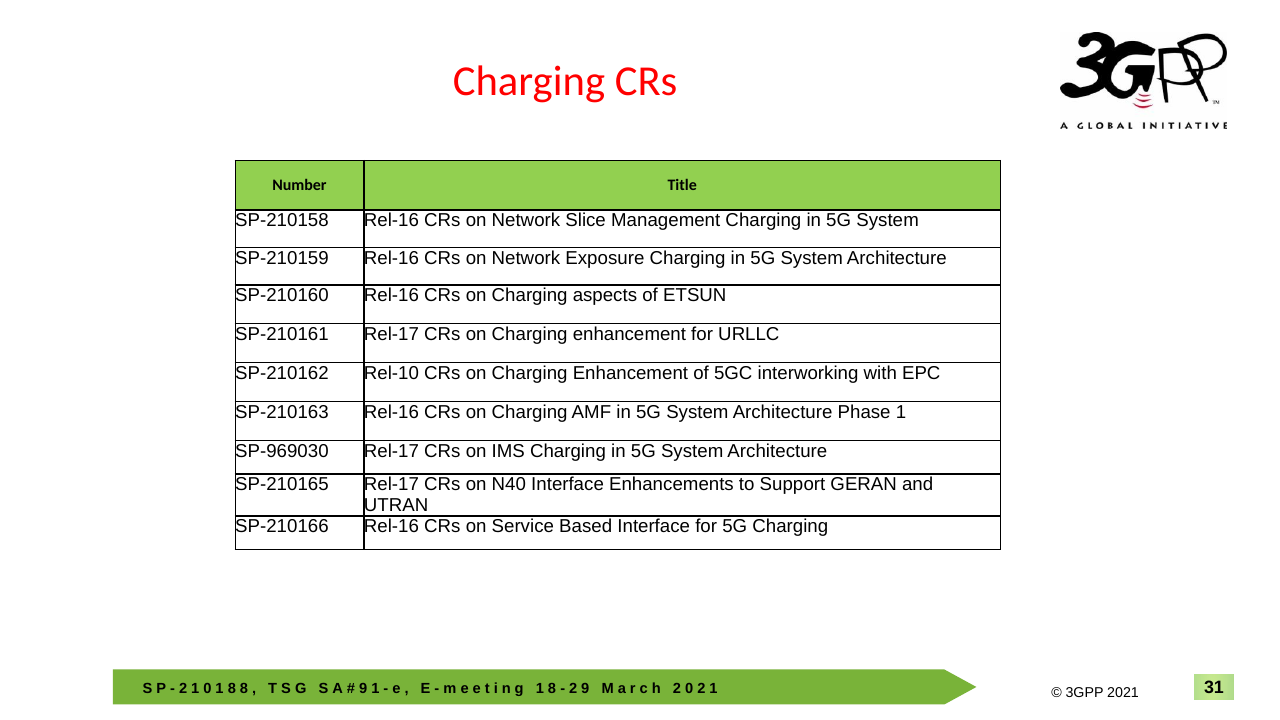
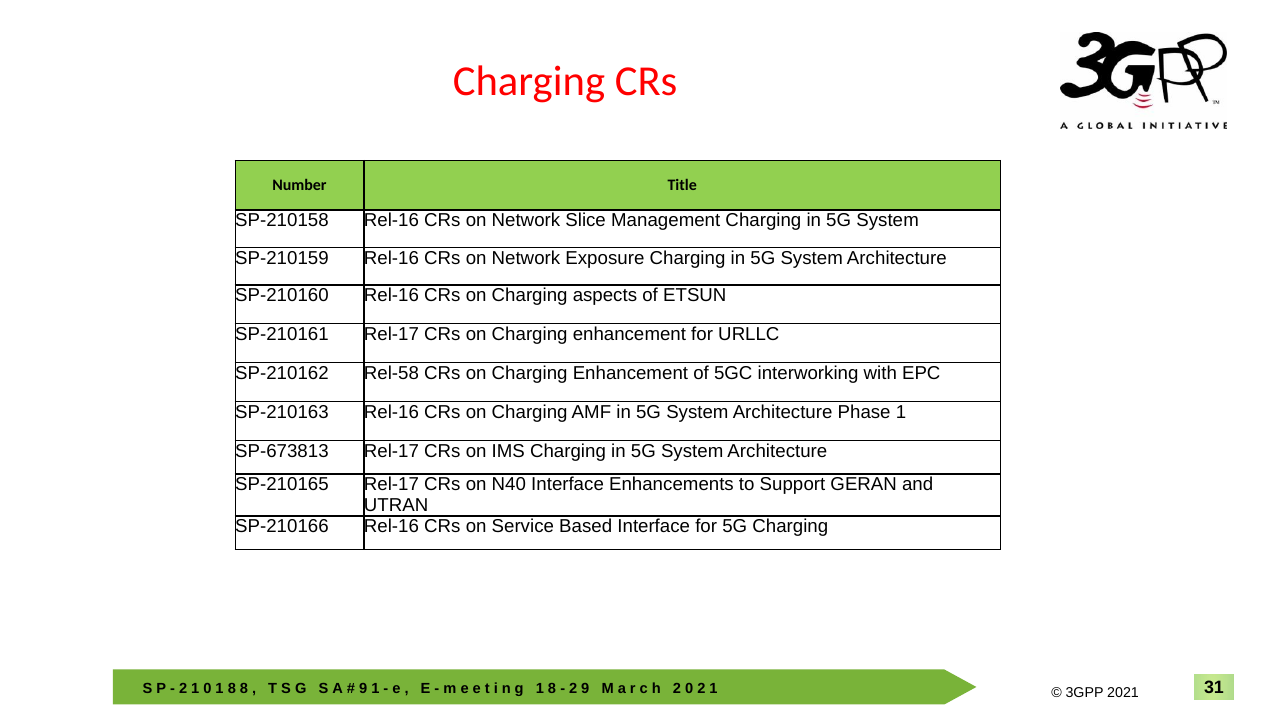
Rel-10: Rel-10 -> Rel-58
SP-969030: SP-969030 -> SP-673813
